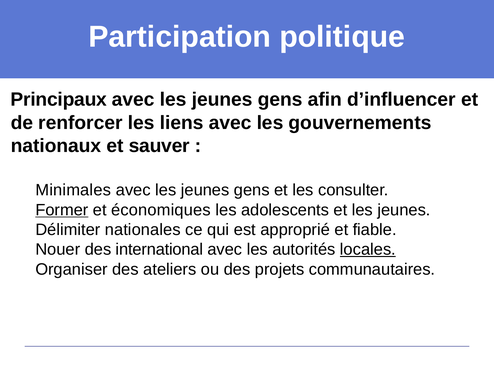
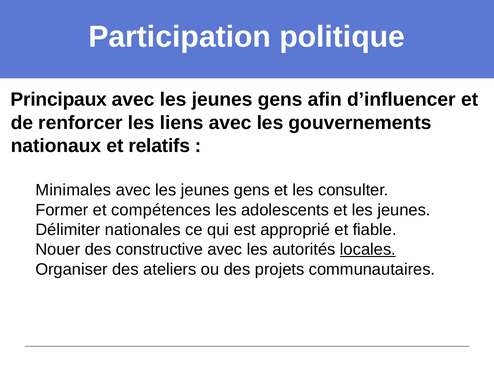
sauver: sauver -> relatifs
Former underline: present -> none
économiques: économiques -> compétences
international: international -> constructive
